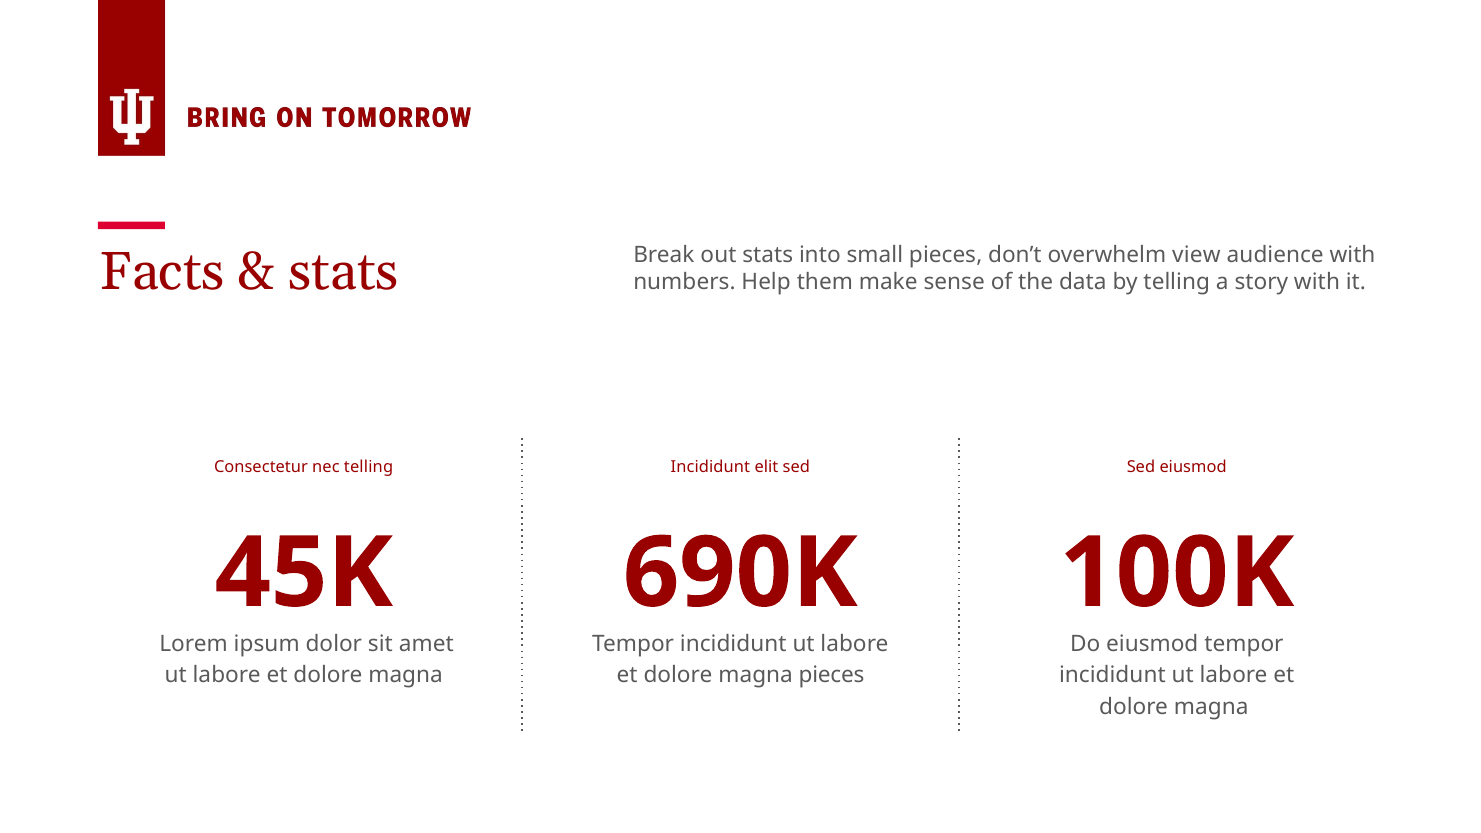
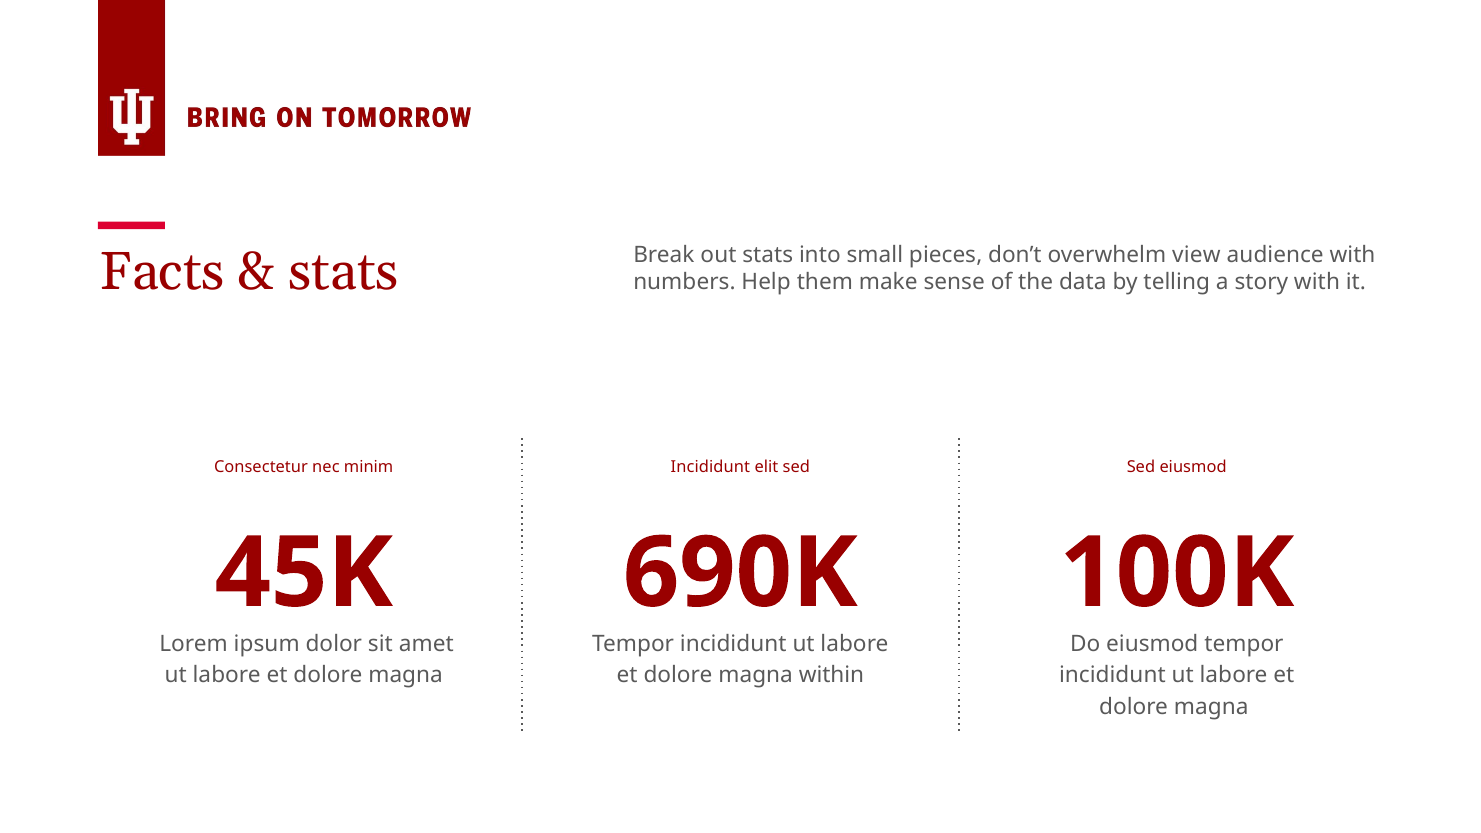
nec telling: telling -> minim
magna pieces: pieces -> within
